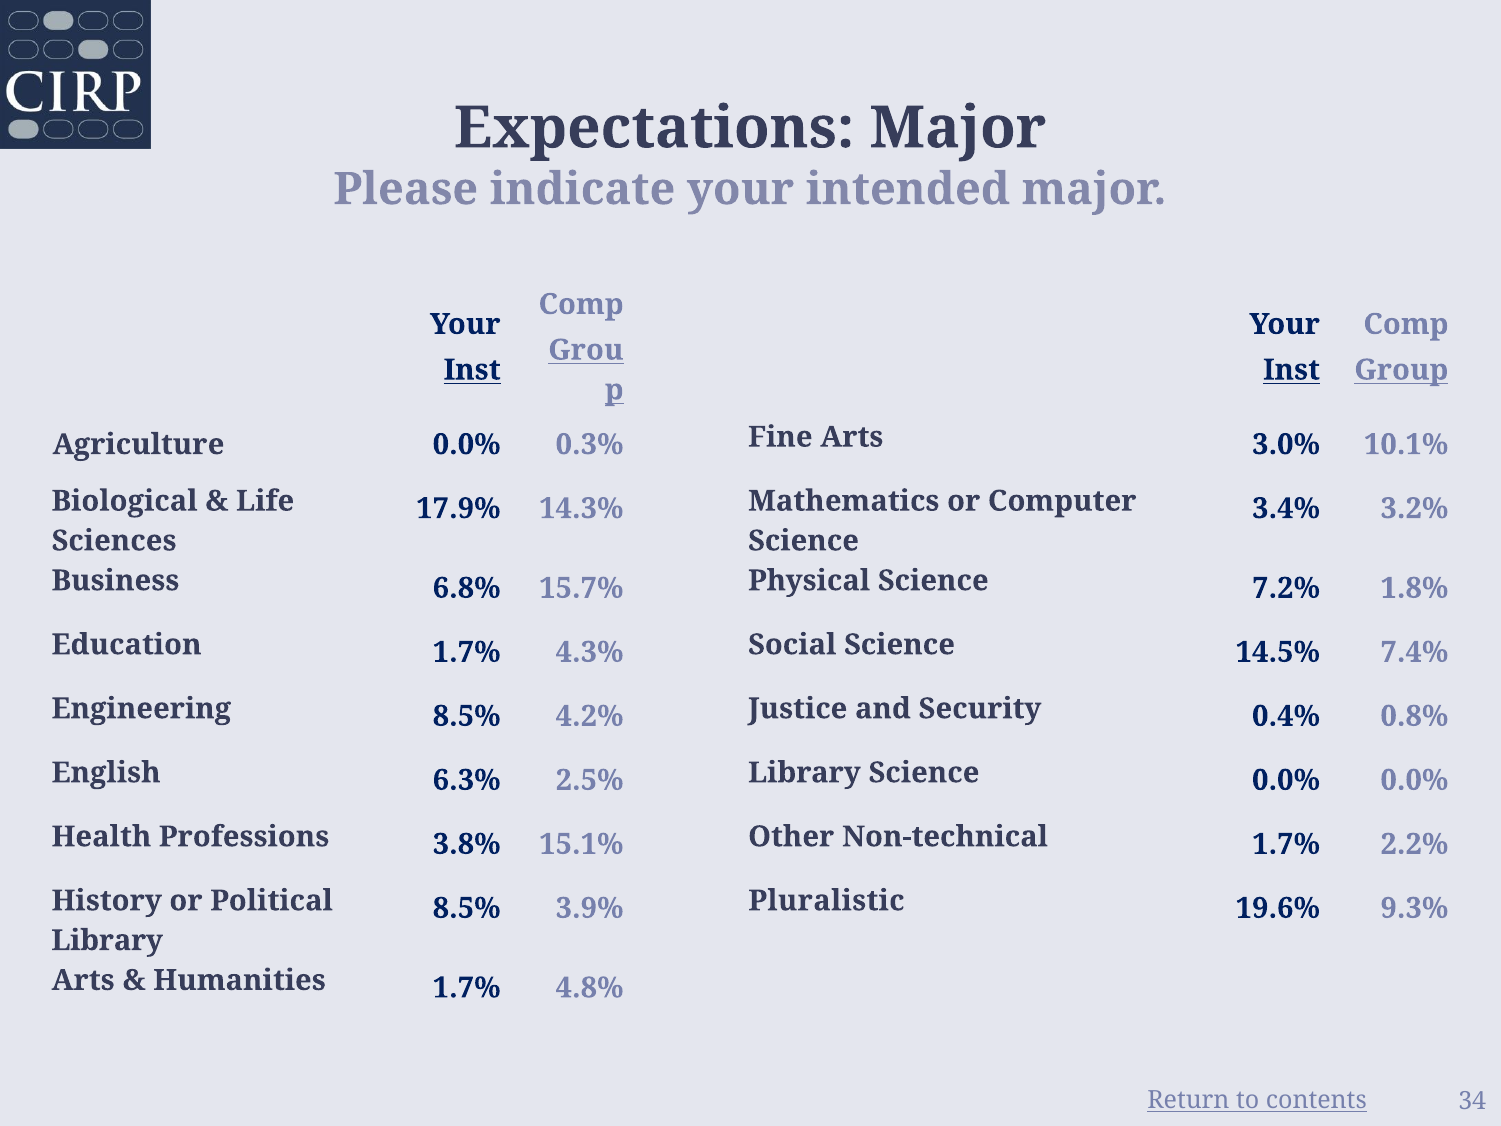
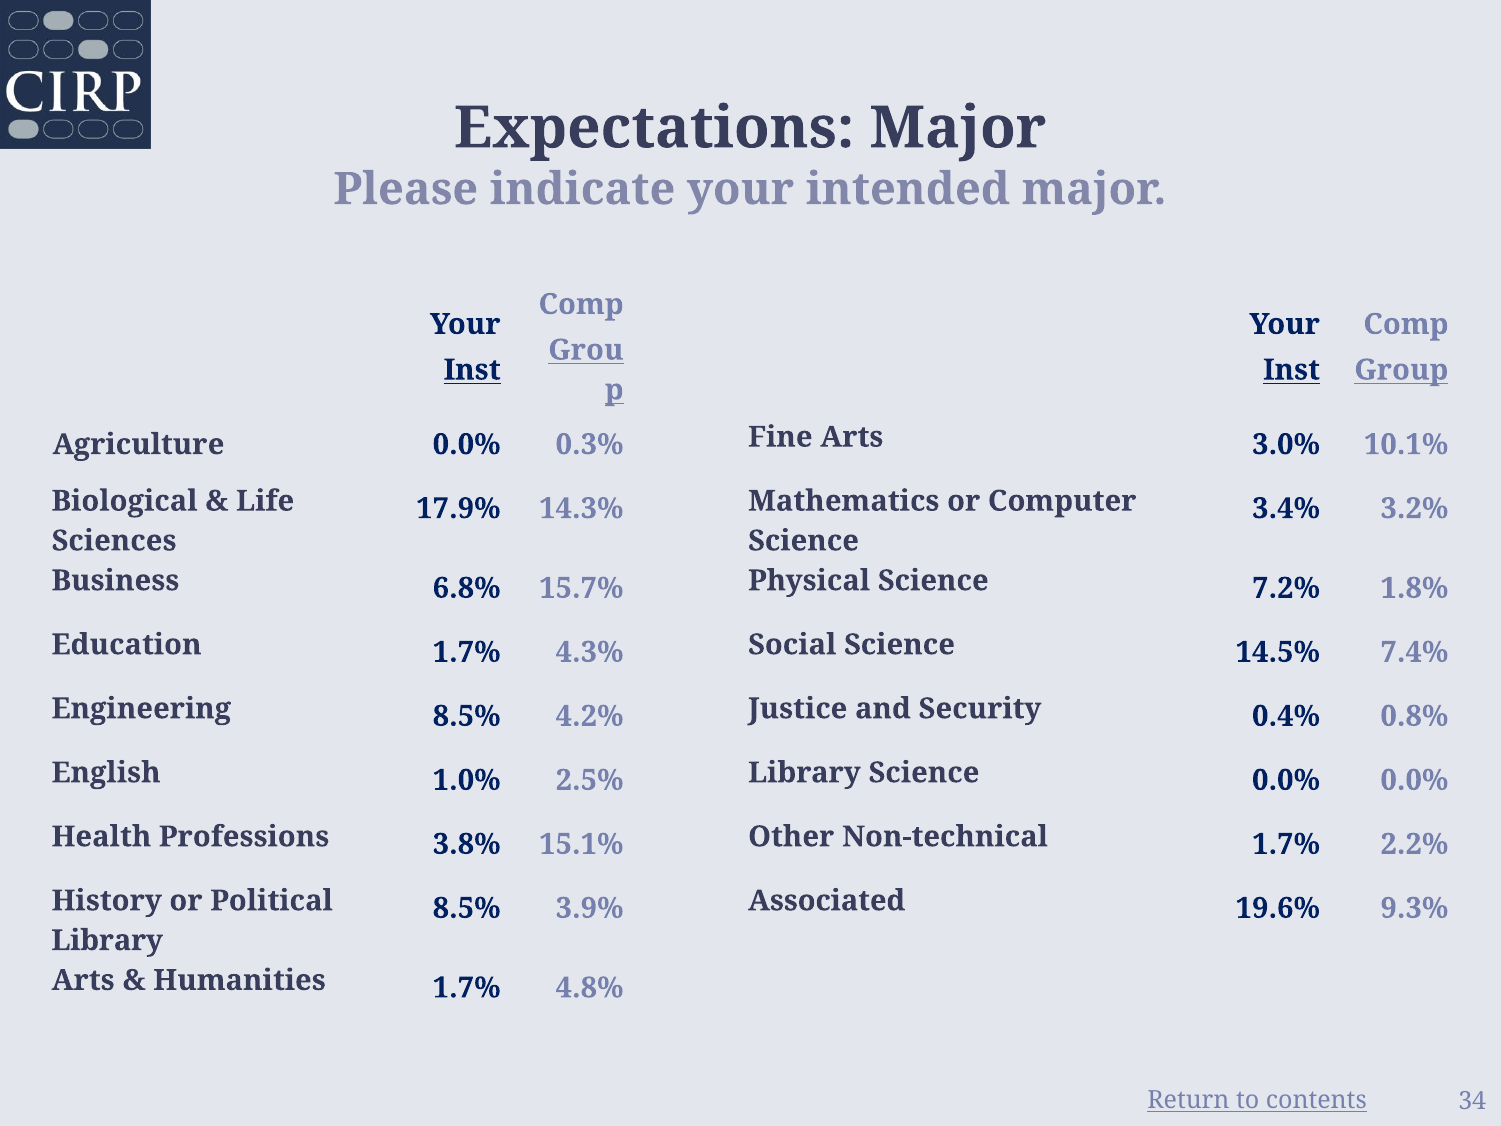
6.3%: 6.3% -> 1.0%
Pluralistic: Pluralistic -> Associated
